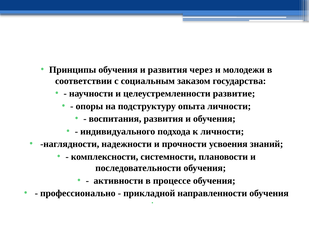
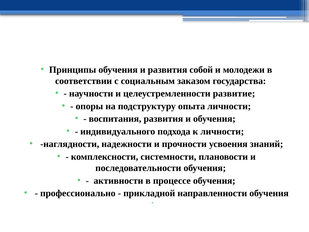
через: через -> собой
